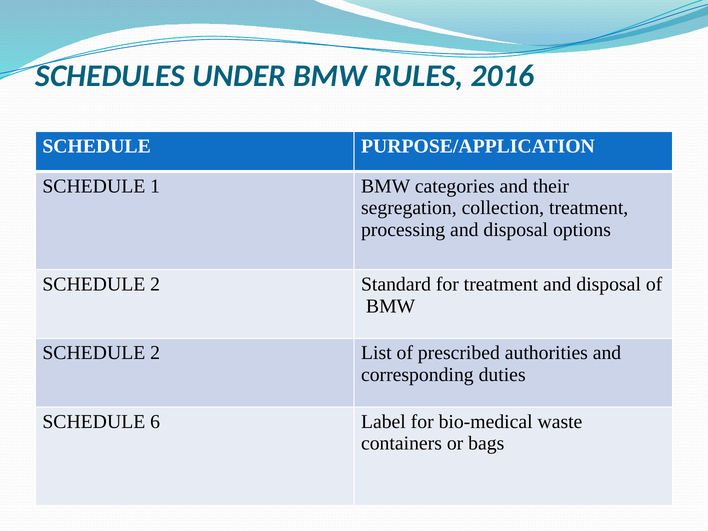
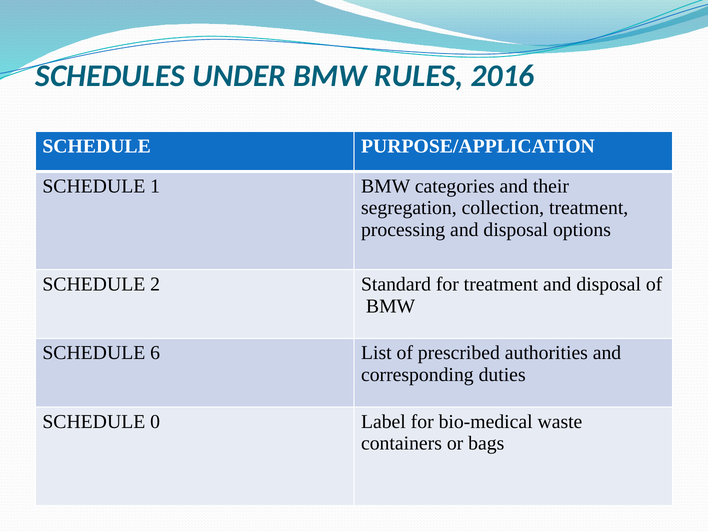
2 at (155, 353): 2 -> 6
6: 6 -> 0
